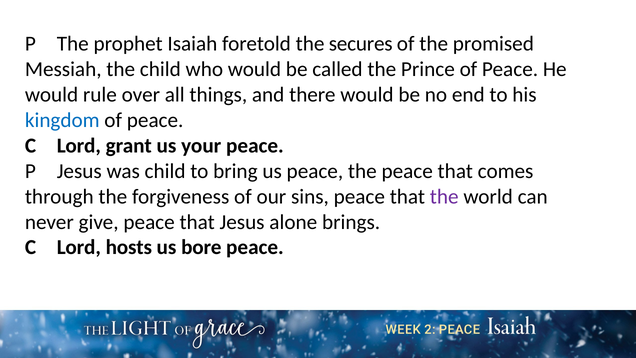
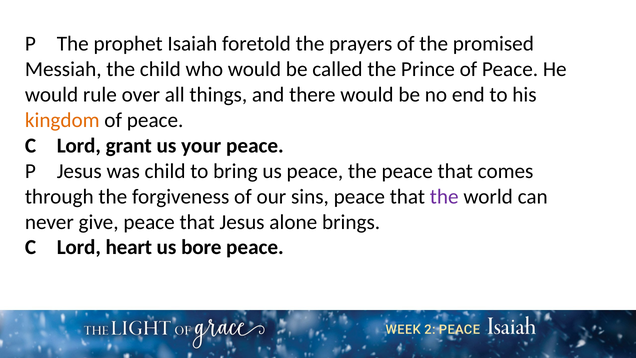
secures: secures -> prayers
kingdom colour: blue -> orange
hosts: hosts -> heart
